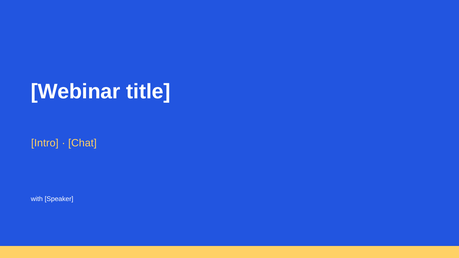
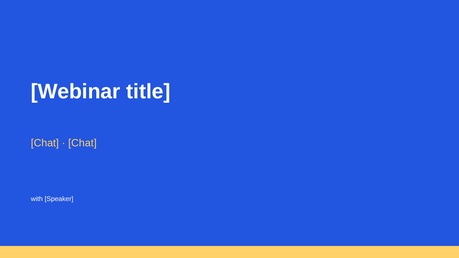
Intro at (45, 143): Intro -> Chat
